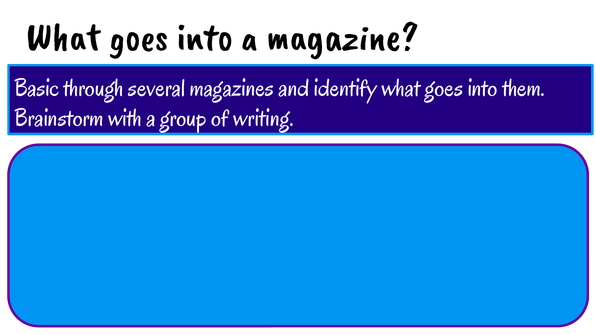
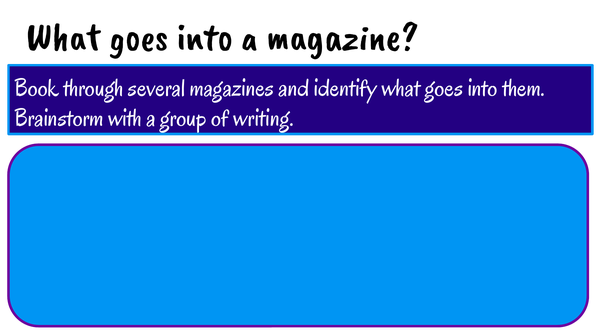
Basic: Basic -> Book
